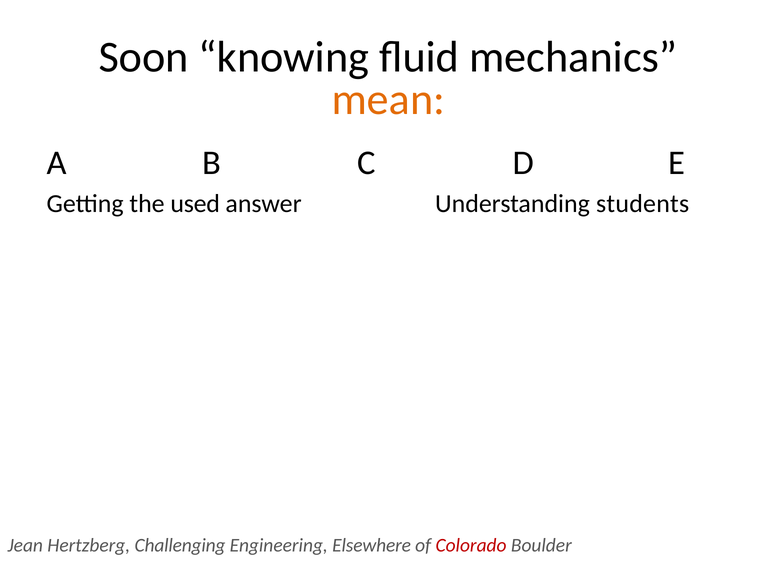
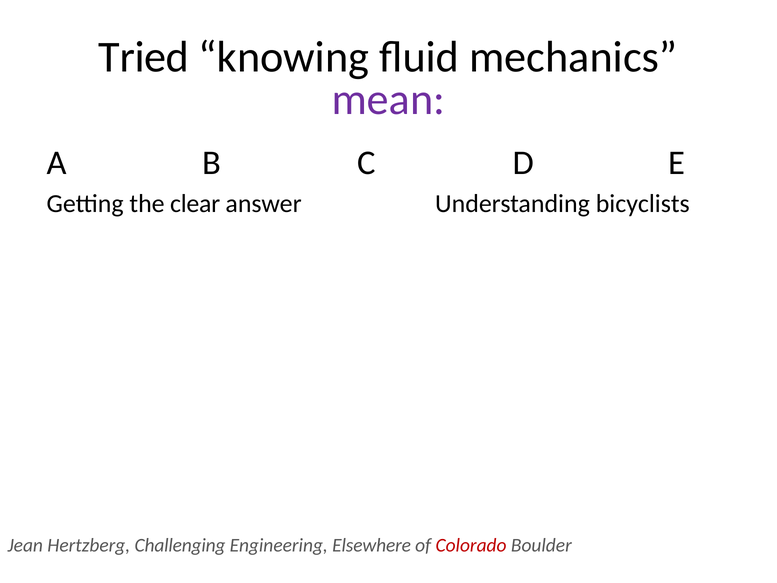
Soon: Soon -> Tried
mean colour: orange -> purple
used: used -> clear
students: students -> bicyclists
